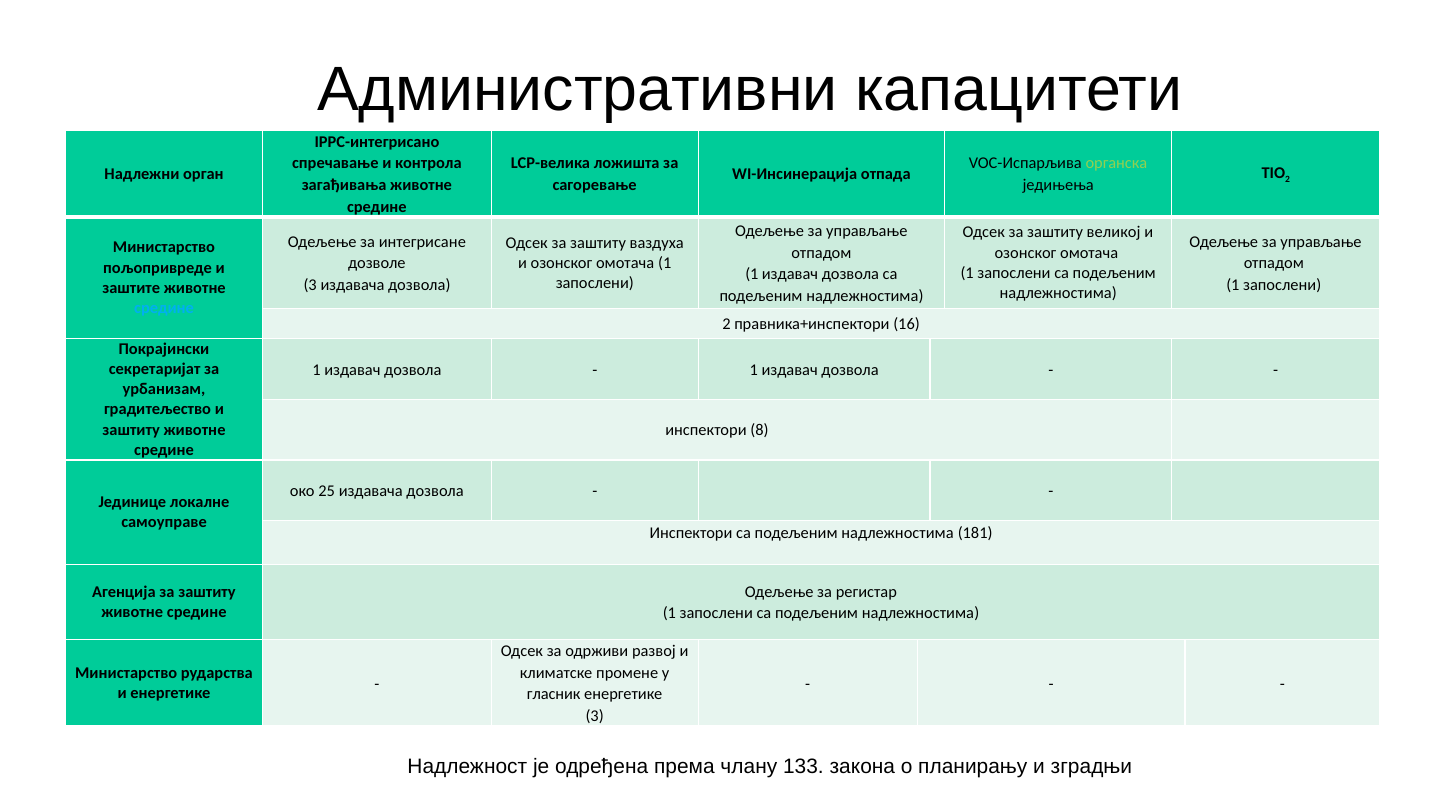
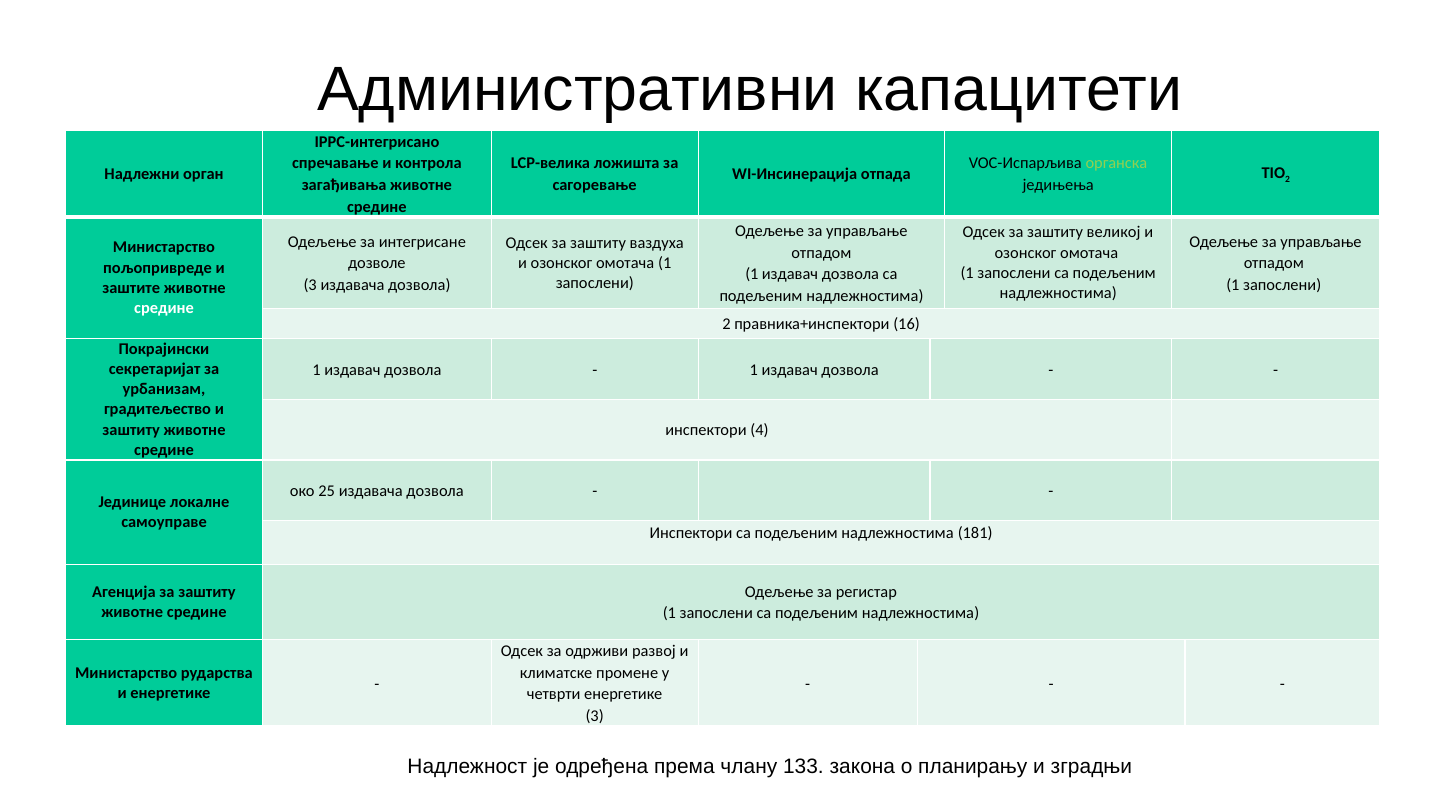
средине at (164, 308) colour: light blue -> white
8: 8 -> 4
гласник: гласник -> четврти
